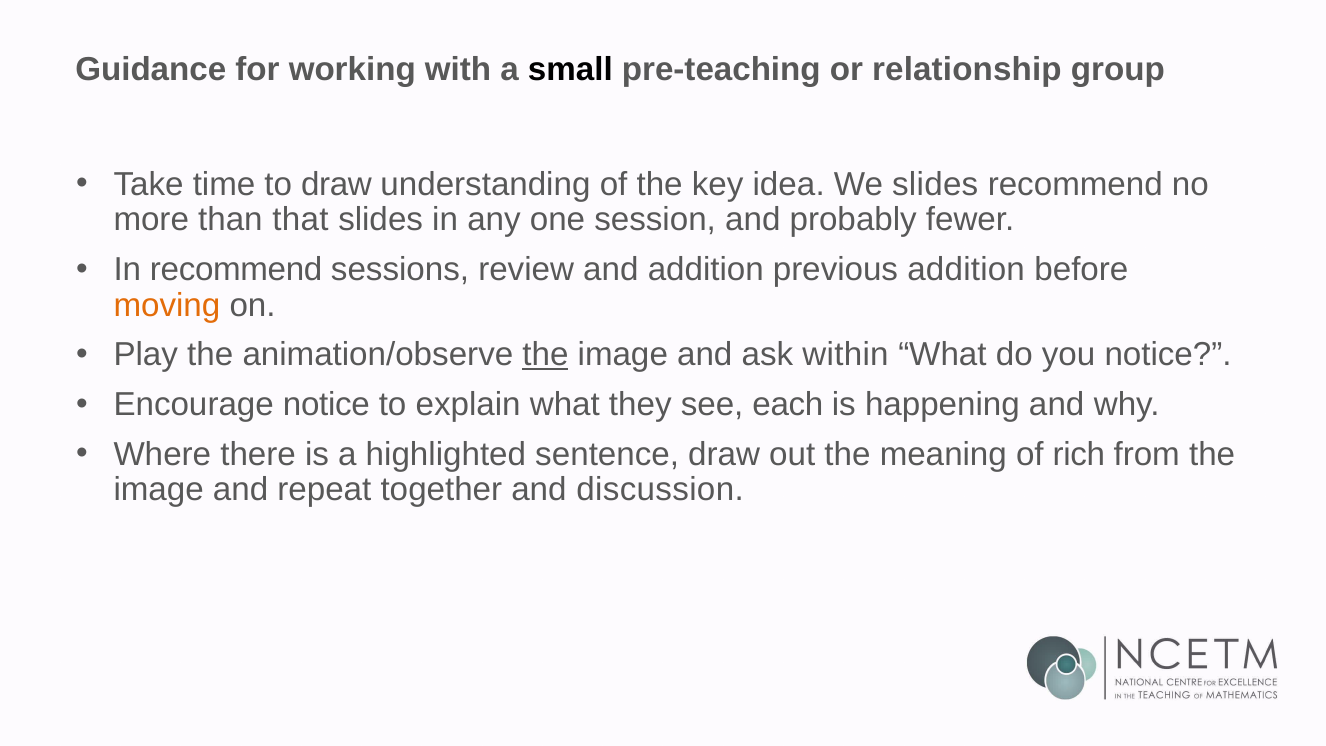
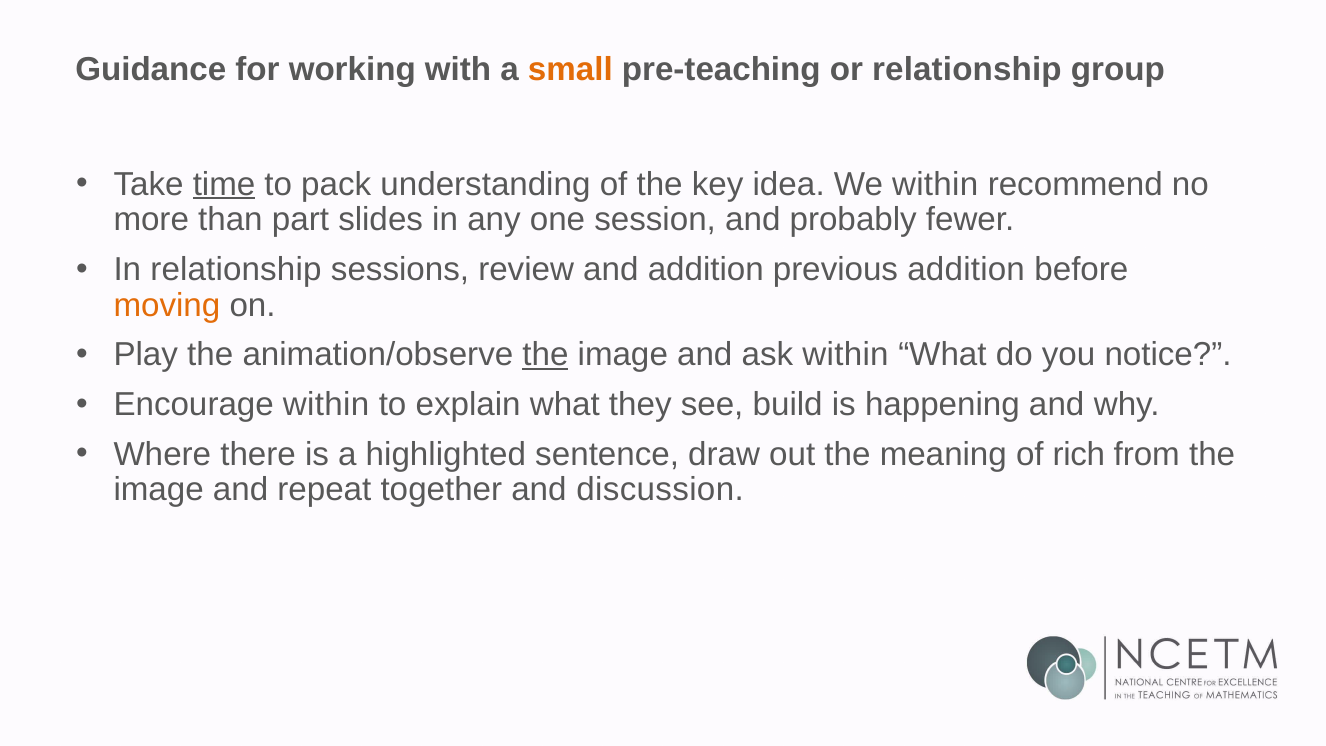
small colour: black -> orange
time underline: none -> present
to draw: draw -> pack
We slides: slides -> within
that: that -> part
In recommend: recommend -> relationship
Encourage notice: notice -> within
each: each -> build
